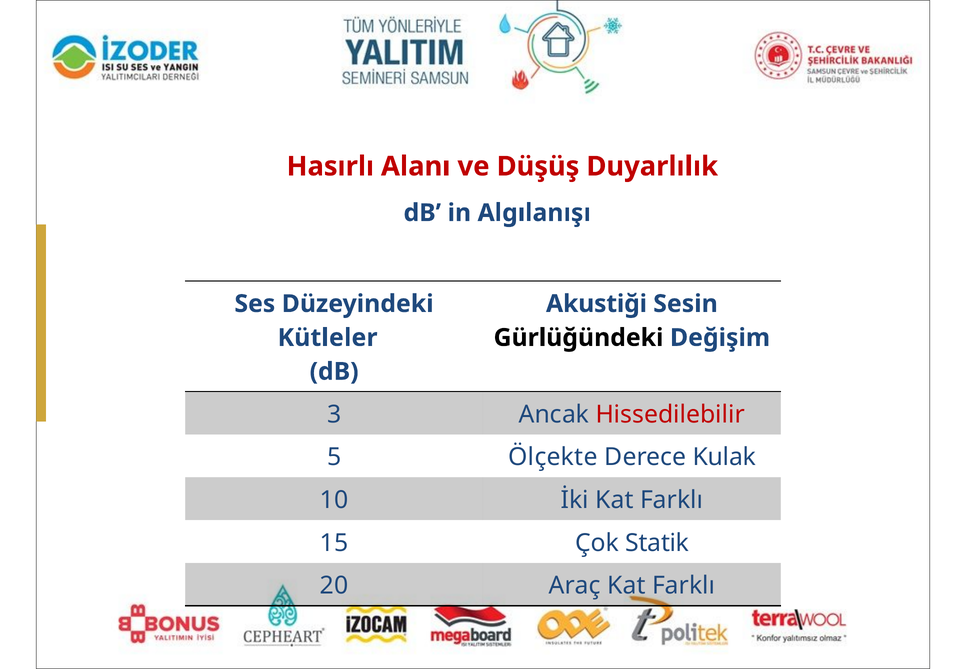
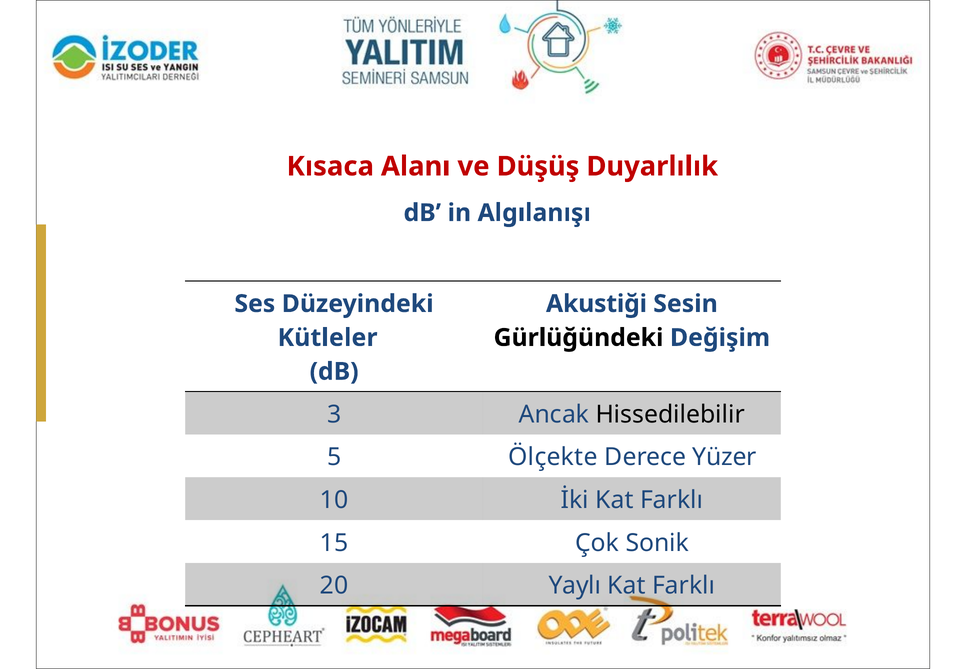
Hasırlı: Hasırlı -> Kısaca
Hissedilebilir colour: red -> black
Kulak: Kulak -> Yüzer
Statik: Statik -> Sonik
Araç: Araç -> Yaylı
